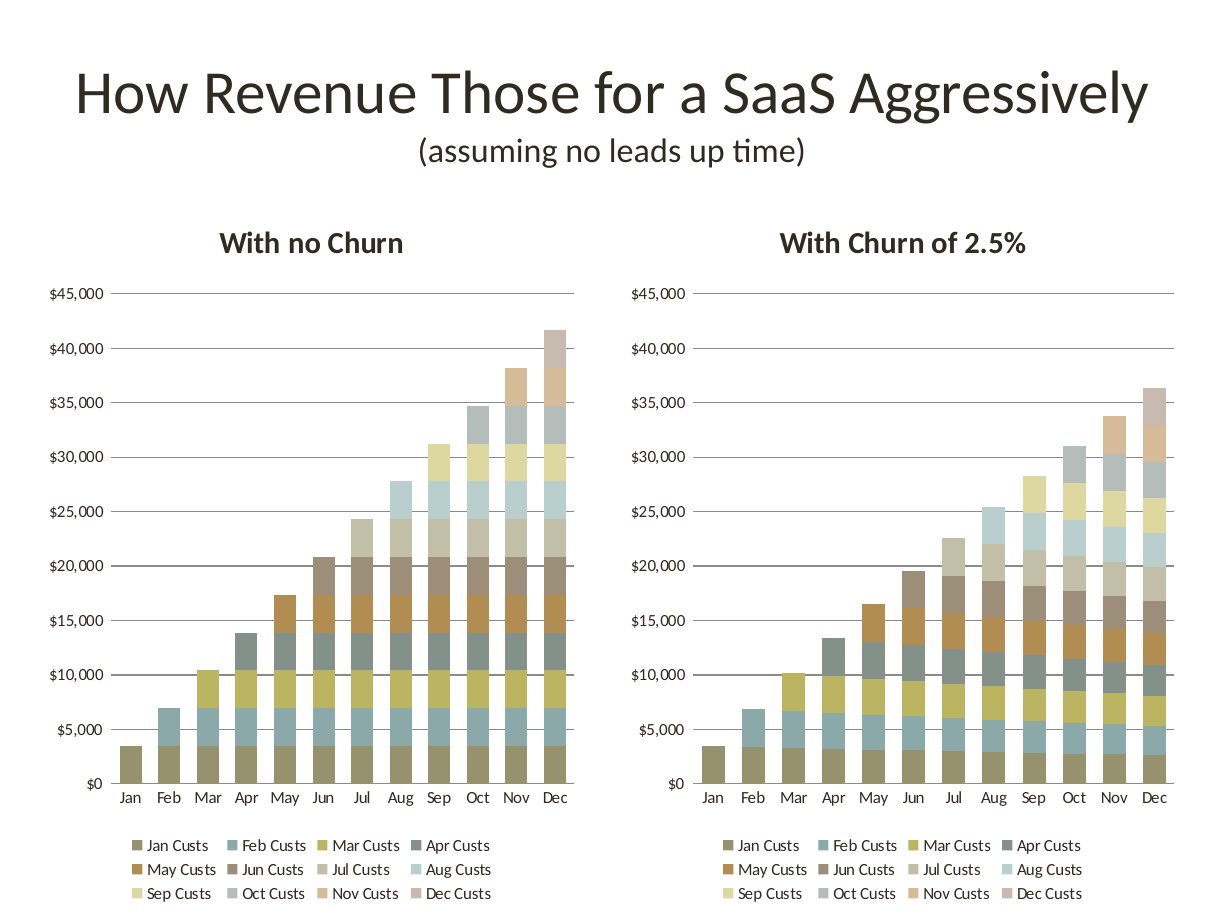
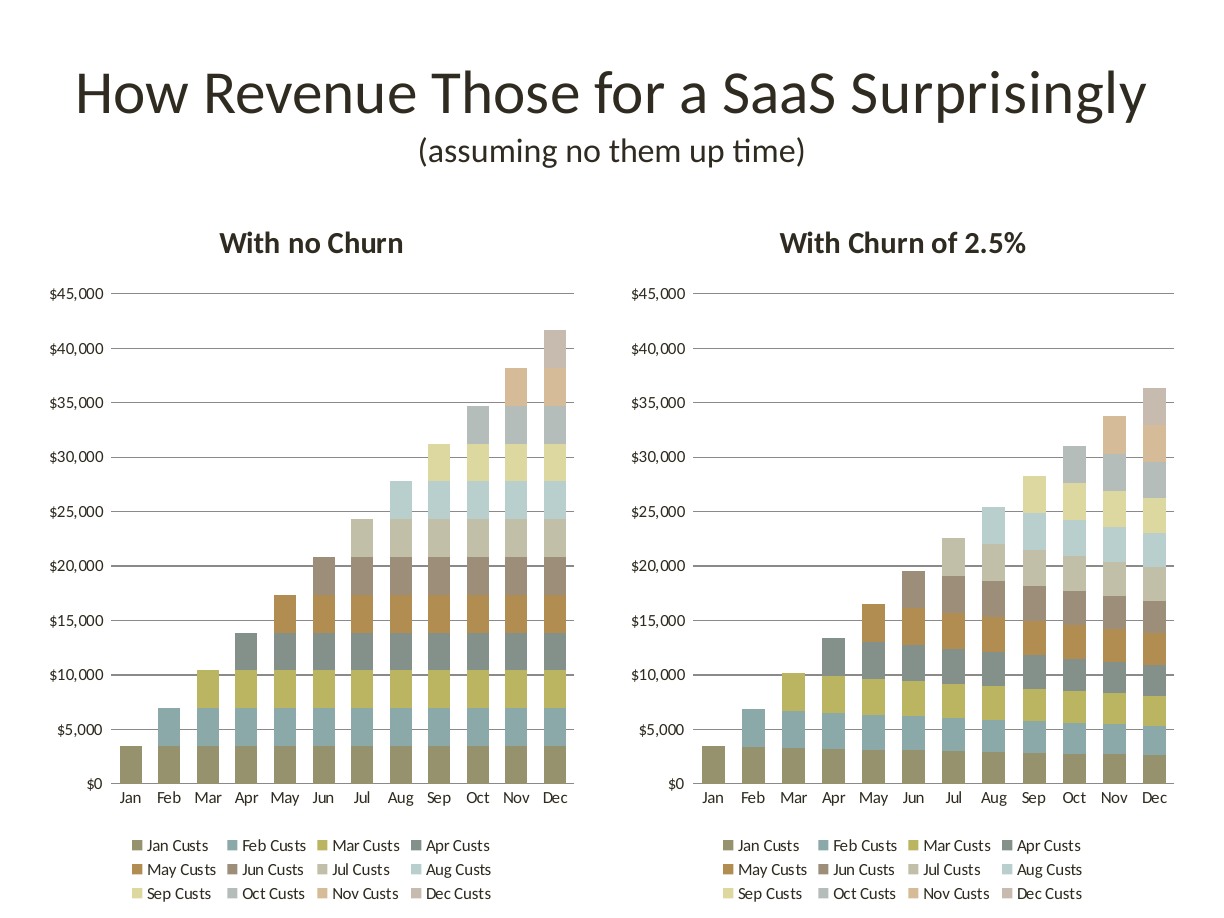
Aggressively: Aggressively -> Surprisingly
leads: leads -> them
